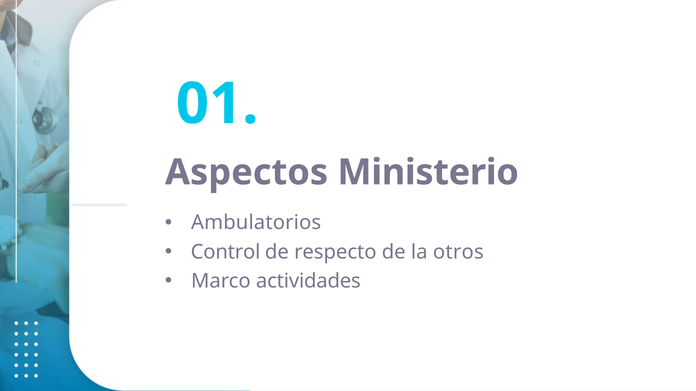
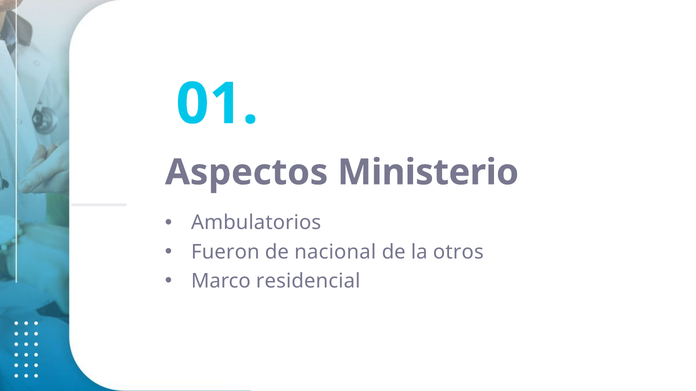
Control: Control -> Fueron
respecto: respecto -> nacional
actividades: actividades -> residencial
